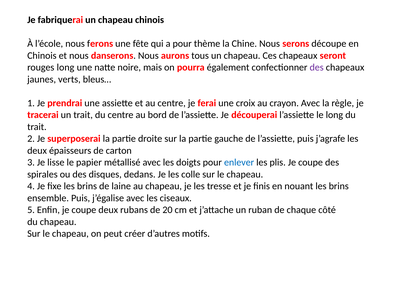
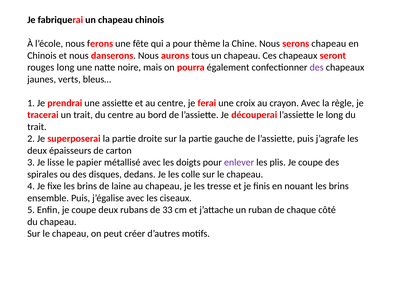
serons découpe: découpe -> chapeau
enlever colour: blue -> purple
20: 20 -> 33
